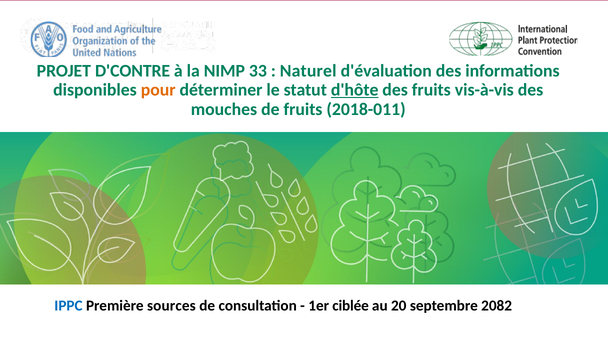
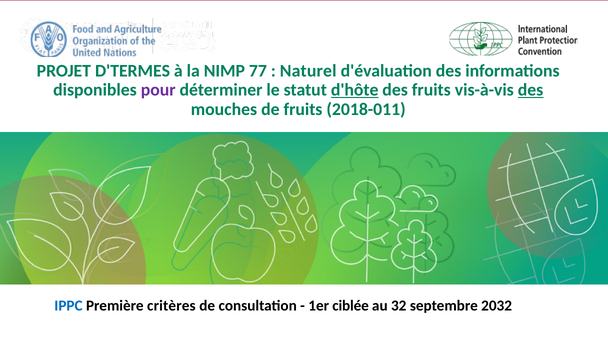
D'CONTRE: D'CONTRE -> D'TERMES
33: 33 -> 77
pour colour: orange -> purple
des at (531, 90) underline: none -> present
sources: sources -> critères
20: 20 -> 32
2082: 2082 -> 2032
